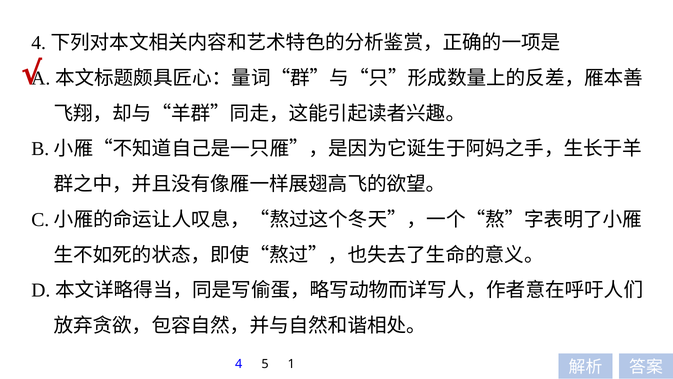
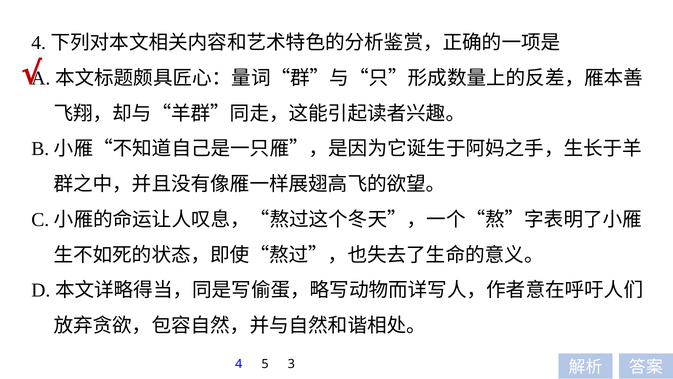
1: 1 -> 3
